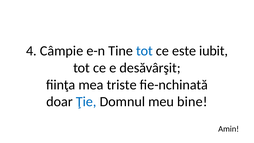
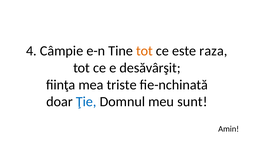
tot at (144, 51) colour: blue -> orange
iubit: iubit -> raza
bine: bine -> sunt
